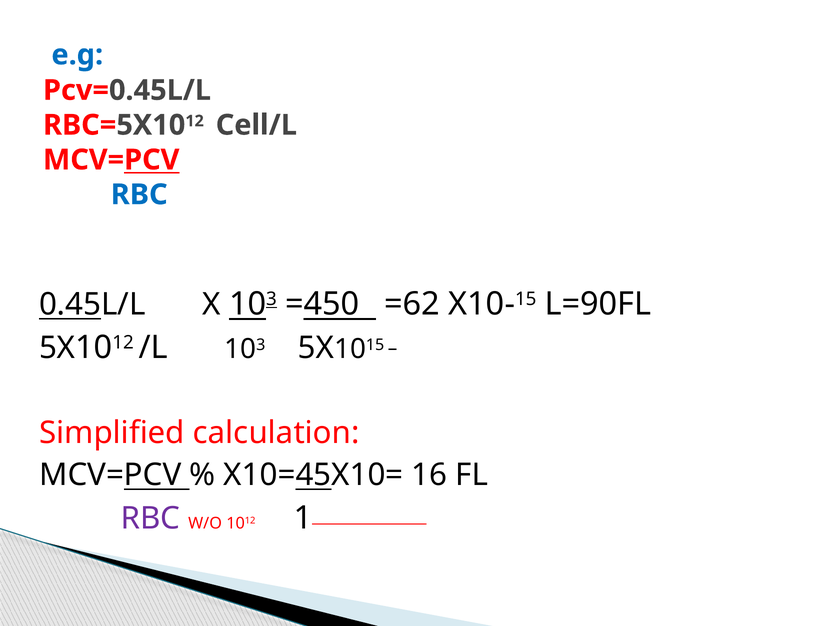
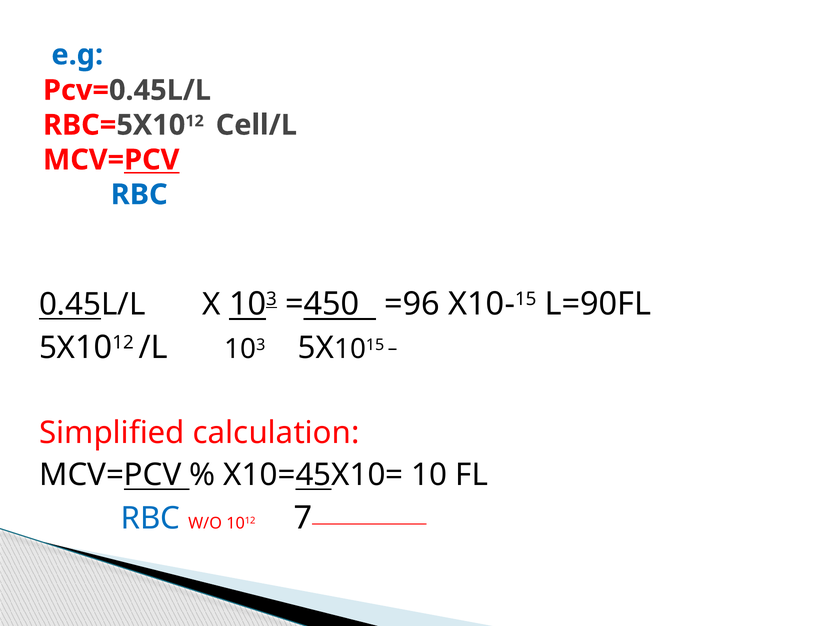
=62: =62 -> =96
16: 16 -> 10
RBC at (150, 519) colour: purple -> blue
1: 1 -> 7
